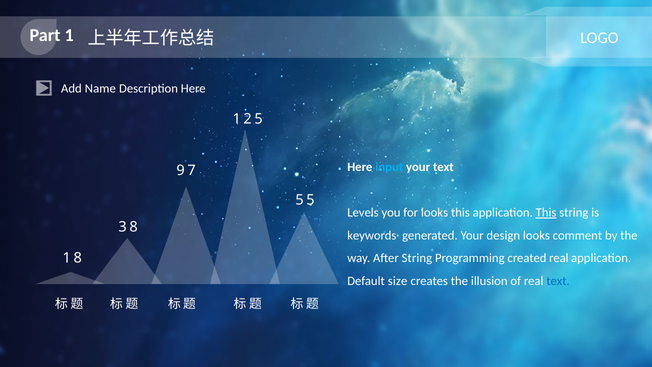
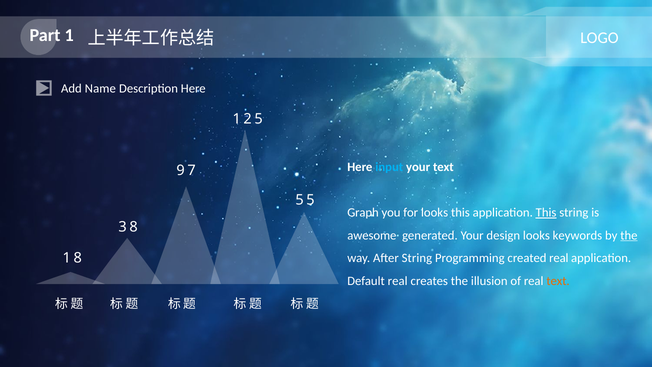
Levels: Levels -> Graph
keywords: keywords -> awesome
comment: comment -> keywords
the at (629, 235) underline: none -> present
Default size: size -> real
text at (558, 281) colour: blue -> orange
